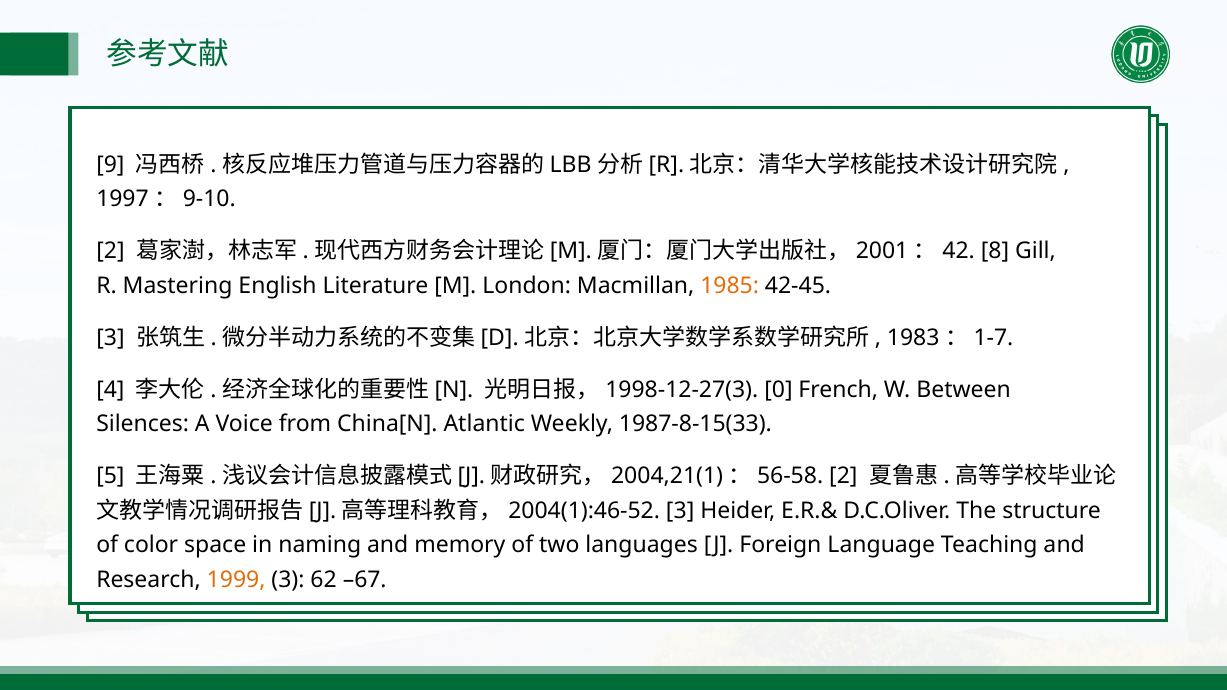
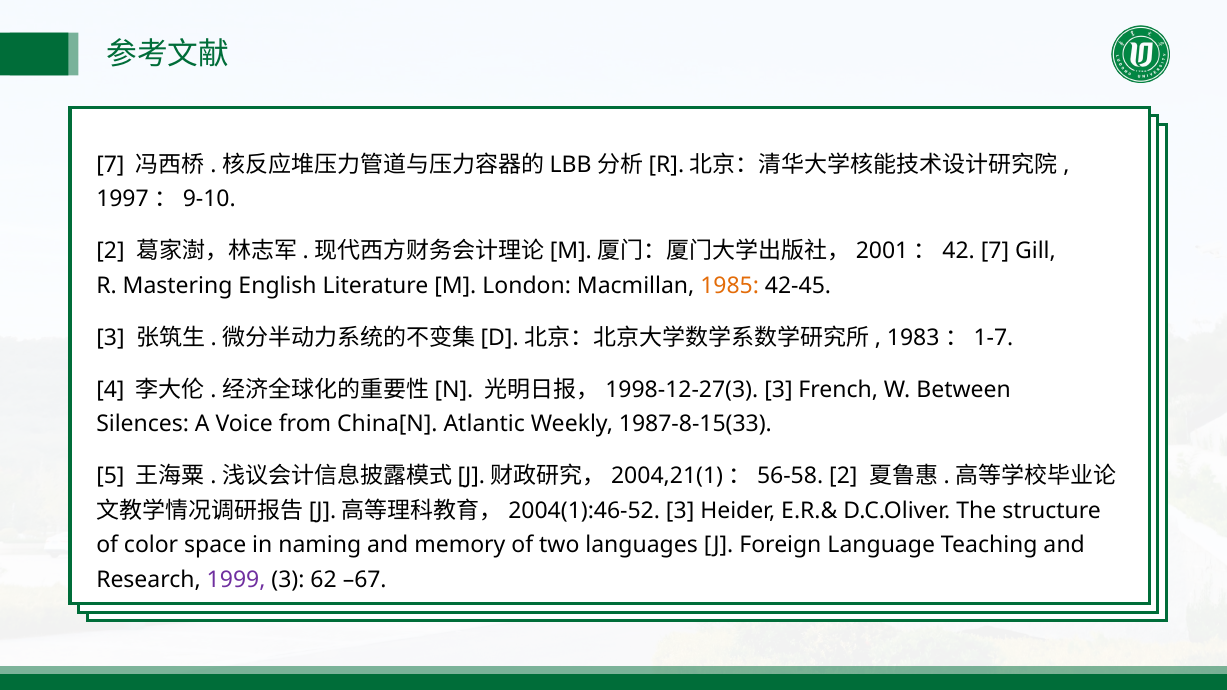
9 at (110, 165): 9 -> 7
8 at (995, 251): 8 -> 7
0 at (778, 390): 0 -> 3
1999 colour: orange -> purple
